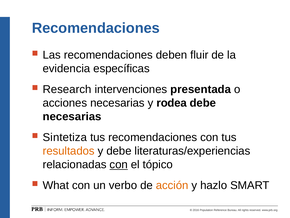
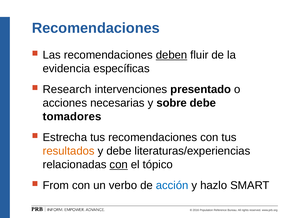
deben underline: none -> present
presentada: presentada -> presentado
rodea: rodea -> sobre
necesarias at (72, 116): necesarias -> tomadores
Sintetiza: Sintetiza -> Estrecha
What: What -> From
acción colour: orange -> blue
